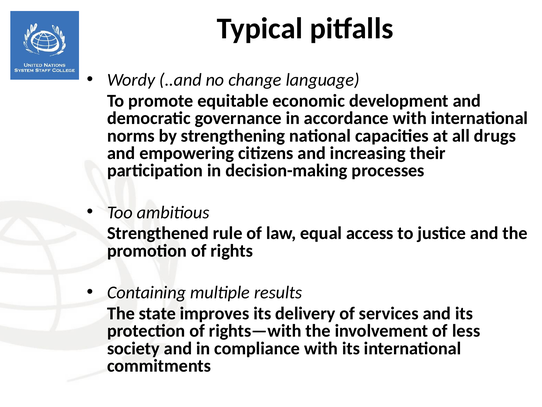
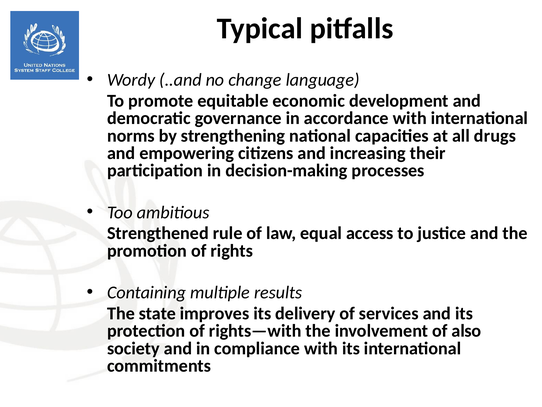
less: less -> also
